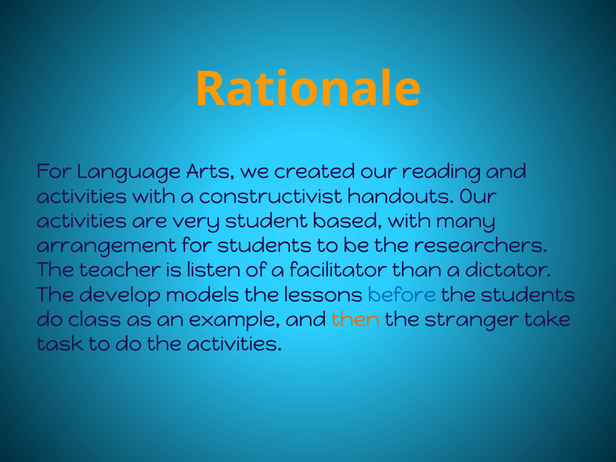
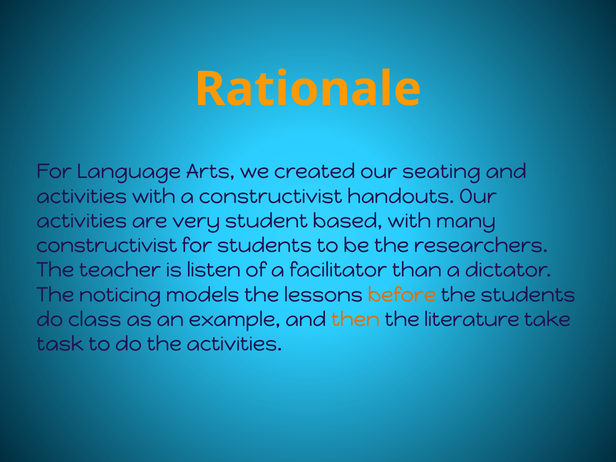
reading: reading -> seating
arrangement at (107, 246): arrangement -> constructivist
develop: develop -> noticing
before colour: blue -> orange
stranger: stranger -> literature
